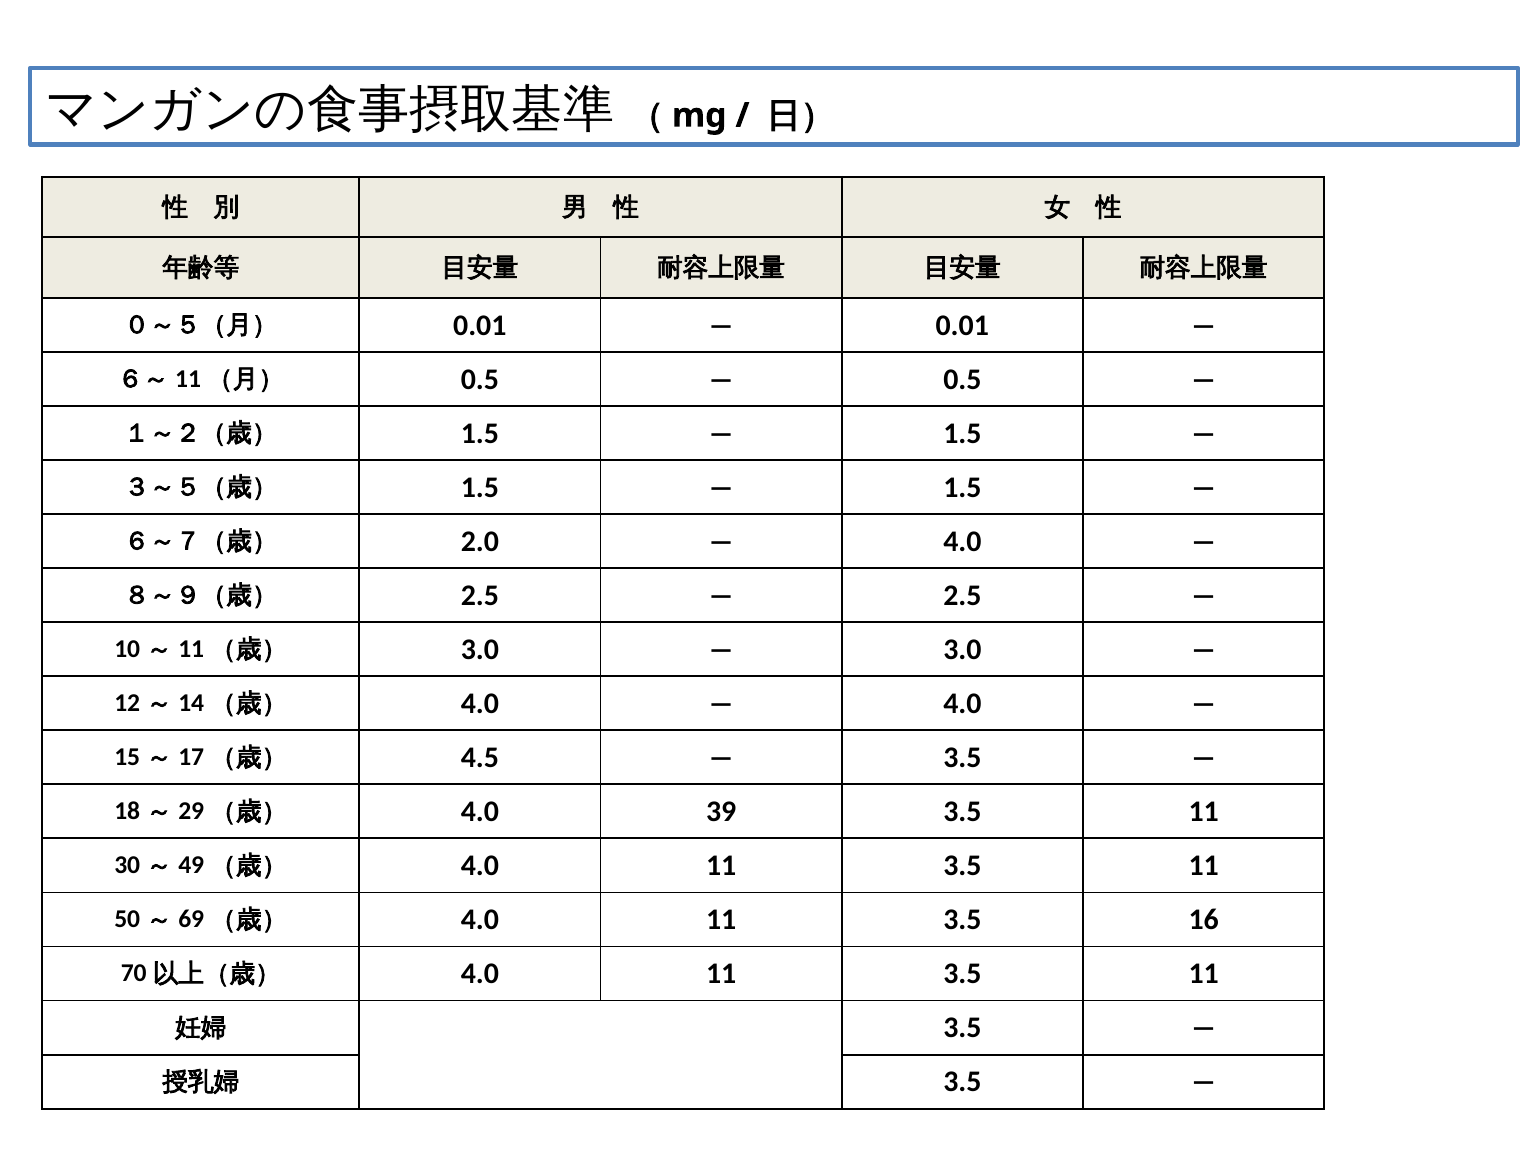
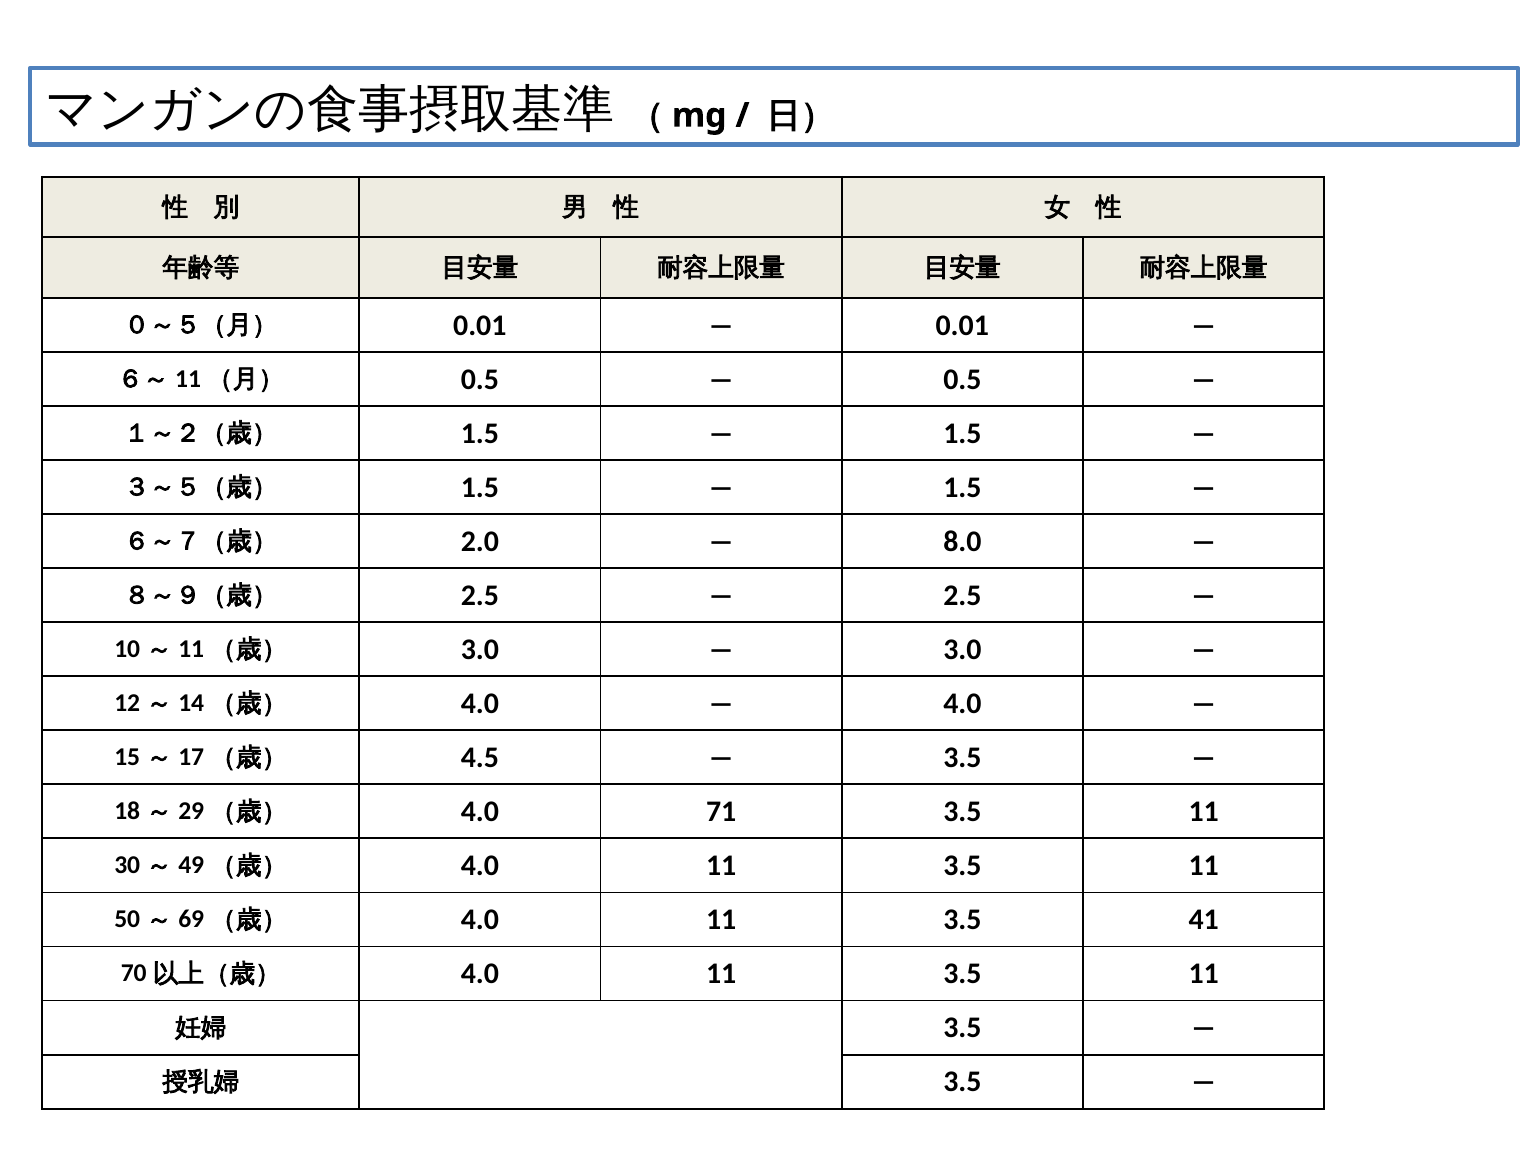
4.0 at (962, 541): 4.0 -> 8.0
39: 39 -> 71
16: 16 -> 41
